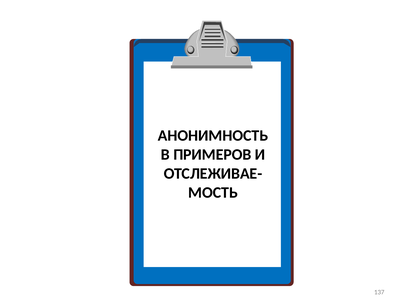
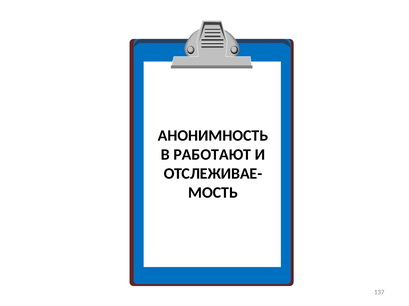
ПРИМЕРОВ: ПРИМЕРОВ -> РАБОТАЮТ
